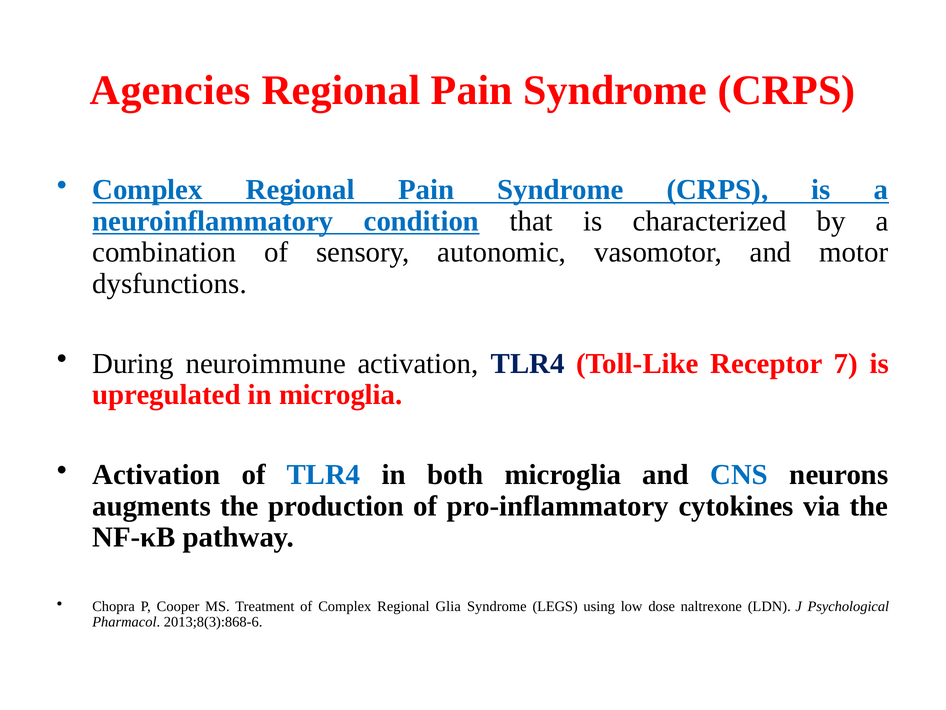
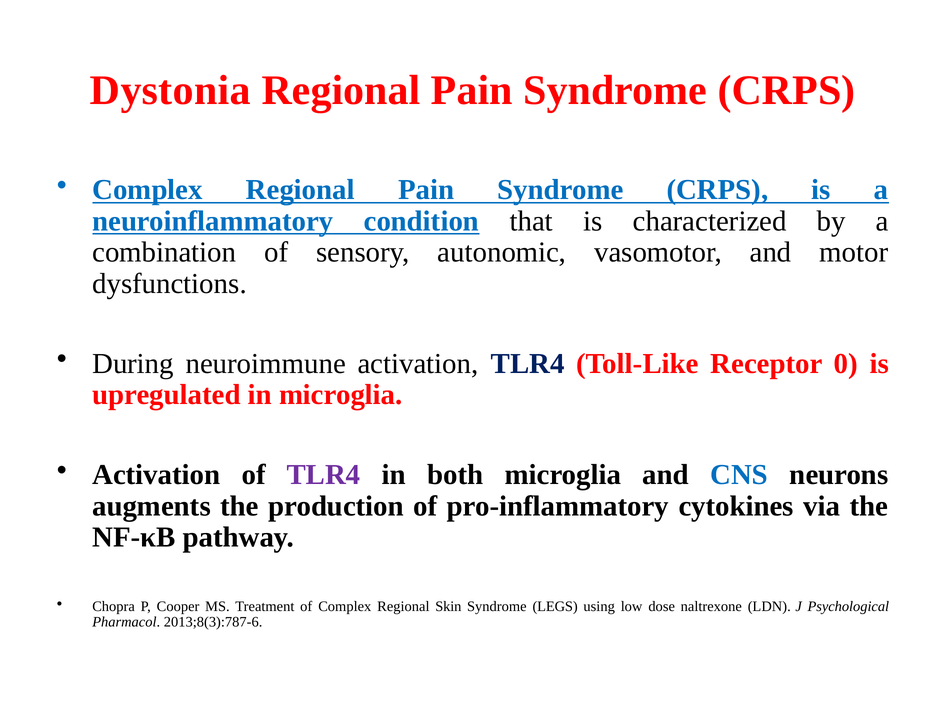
Agencies: Agencies -> Dystonia
7: 7 -> 0
TLR4 at (324, 475) colour: blue -> purple
Glia: Glia -> Skin
2013;8(3):868-6: 2013;8(3):868-6 -> 2013;8(3):787-6
